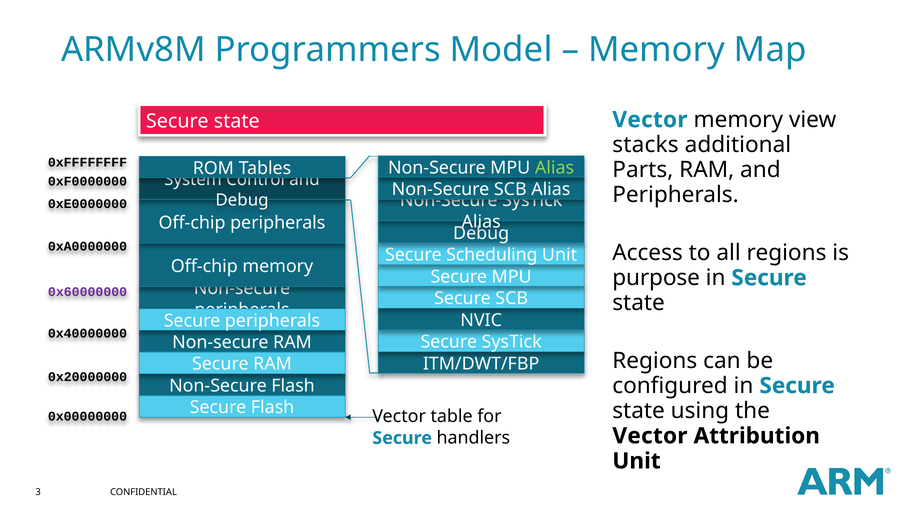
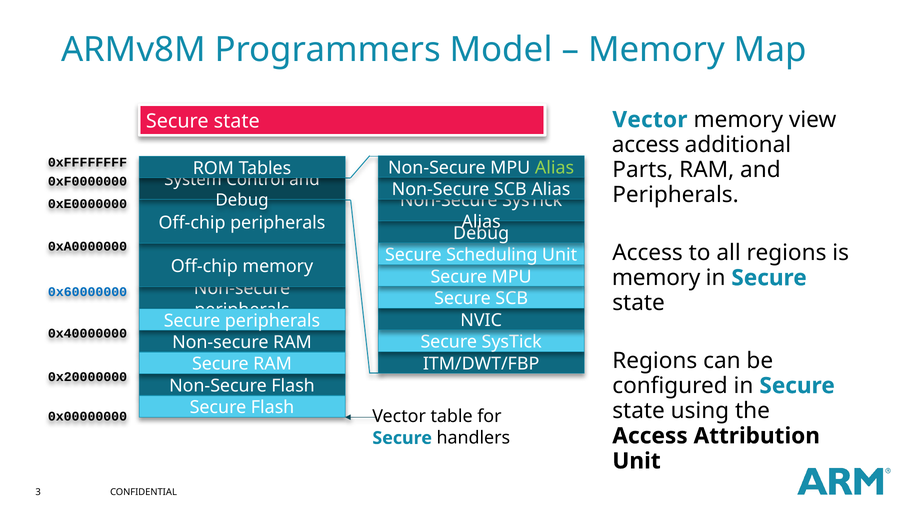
stacks at (645, 145): stacks -> access
purpose at (656, 278): purpose -> memory
0x60000000 colour: purple -> blue
Vector at (650, 436): Vector -> Access
